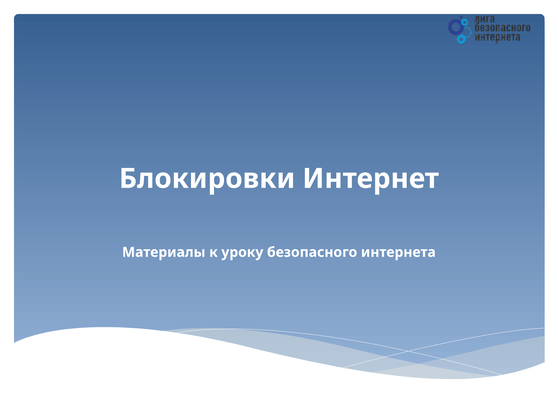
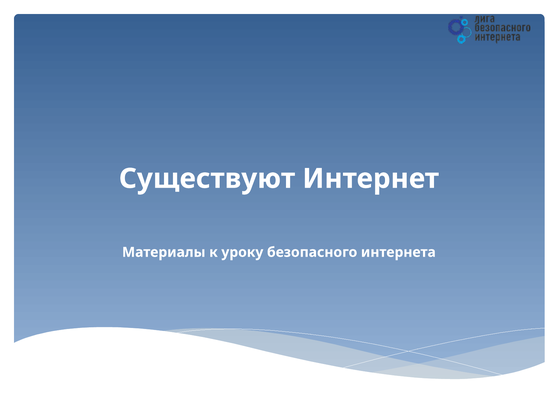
Блокировки: Блокировки -> Существуют
